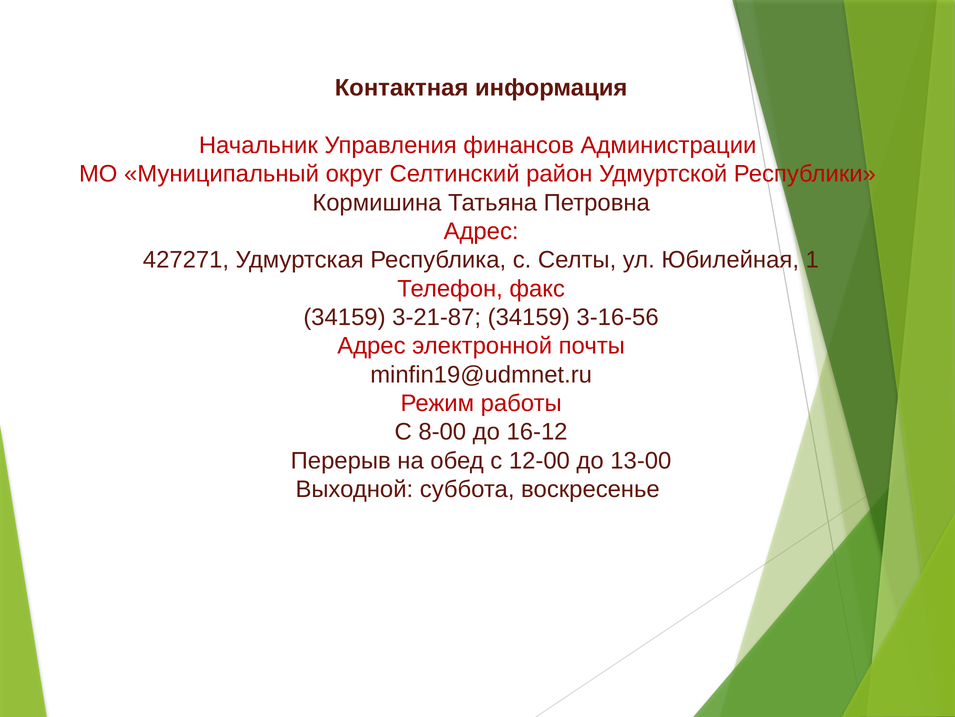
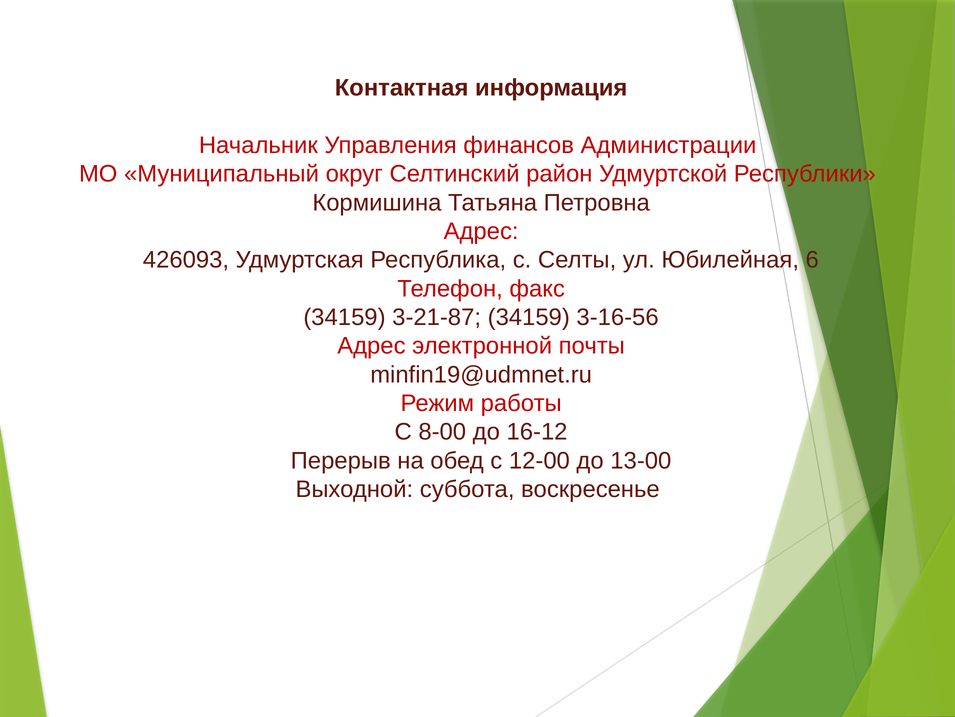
427271: 427271 -> 426093
1: 1 -> 6
